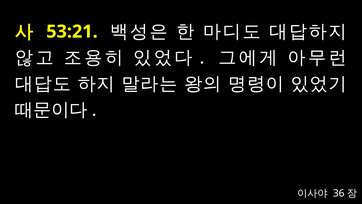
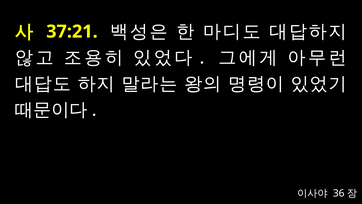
53:21: 53:21 -> 37:21
